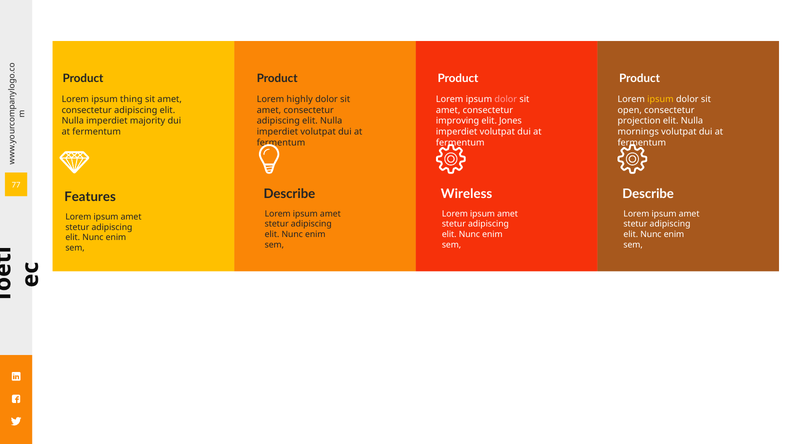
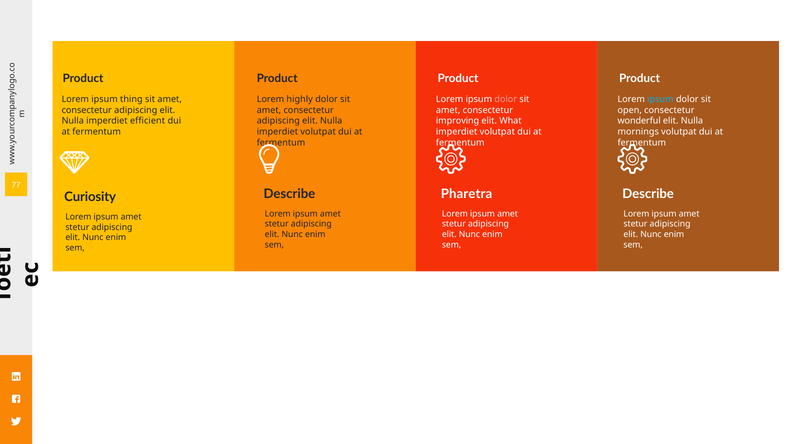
ipsum at (660, 99) colour: yellow -> light blue
majority: majority -> efficient
Jones: Jones -> What
projection: projection -> wonderful
Wireless: Wireless -> Pharetra
Features: Features -> Curiosity
